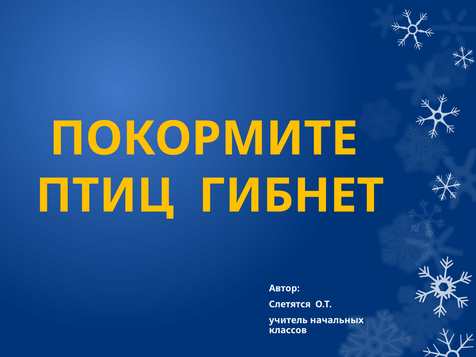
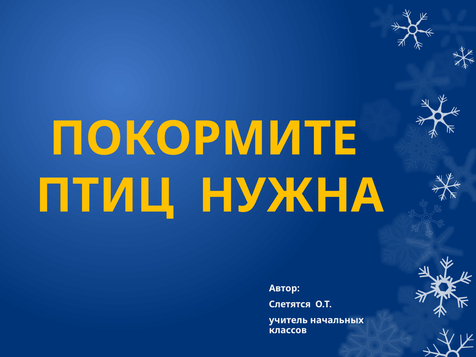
ГИБНЕТ: ГИБНЕТ -> НУЖНА
